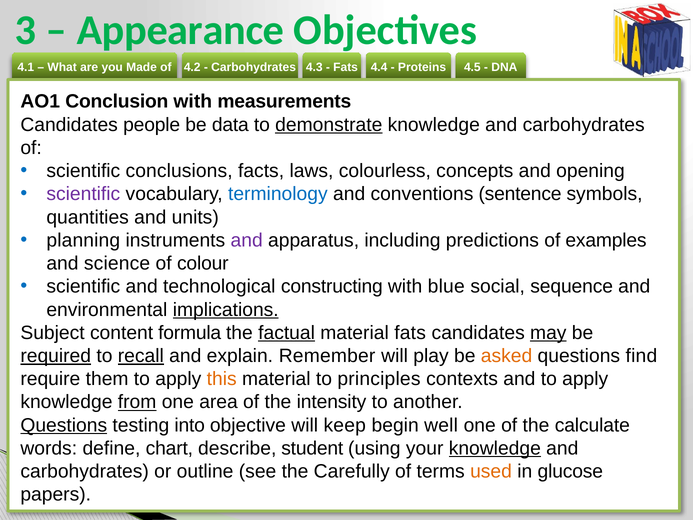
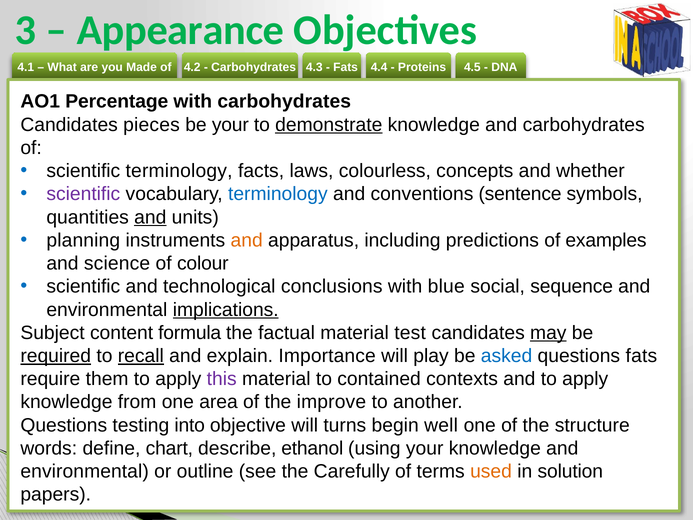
Conclusion: Conclusion -> Percentage
with measurements: measurements -> carbohydrates
people: people -> pieces
be data: data -> your
scientific conclusions: conclusions -> terminology
opening: opening -> whether
and at (150, 217) underline: none -> present
and at (247, 240) colour: purple -> orange
constructing: constructing -> conclusions
factual underline: present -> none
material fats: fats -> test
Remember: Remember -> Importance
asked colour: orange -> blue
questions find: find -> fats
this colour: orange -> purple
principles: principles -> contained
from underline: present -> none
intensity: intensity -> improve
Questions at (64, 425) underline: present -> none
keep: keep -> turns
calculate: calculate -> structure
student: student -> ethanol
knowledge at (495, 448) underline: present -> none
carbohydrates at (85, 471): carbohydrates -> environmental
glucose: glucose -> solution
